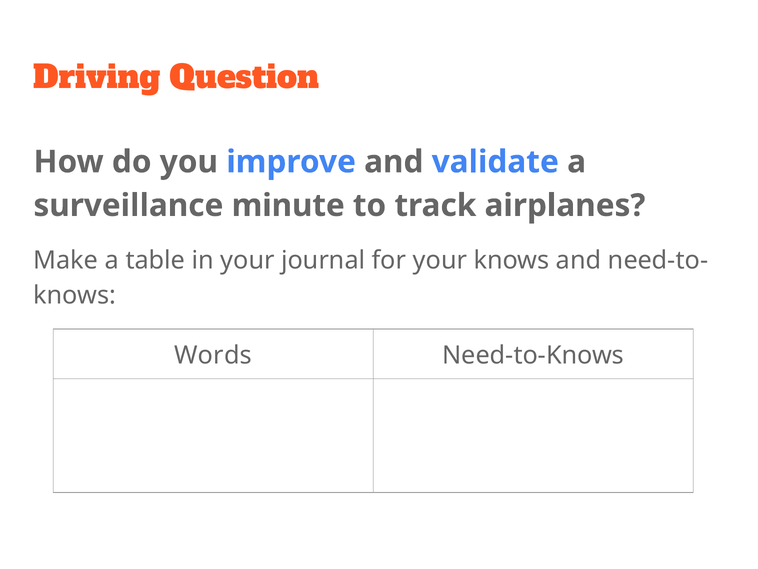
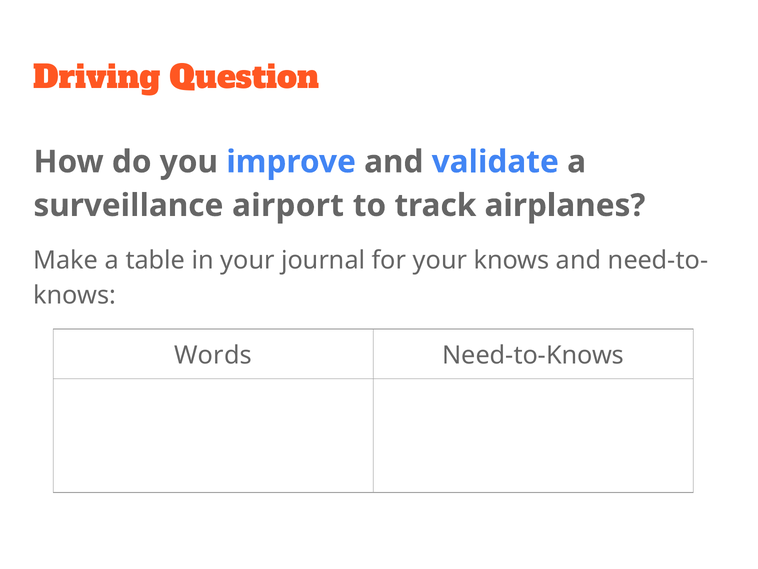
minute: minute -> airport
